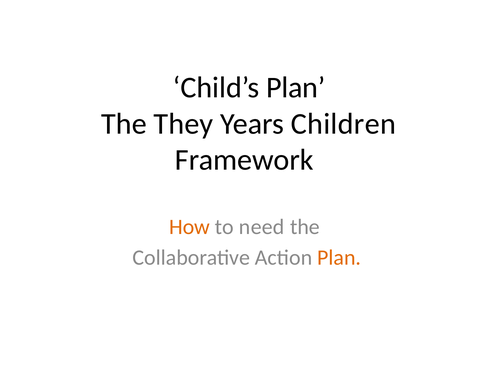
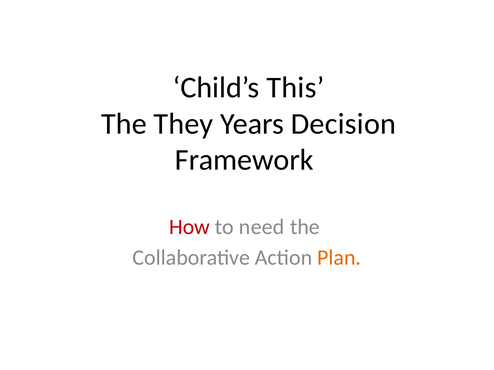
Child’s Plan: Plan -> This
Children: Children -> Decision
How colour: orange -> red
